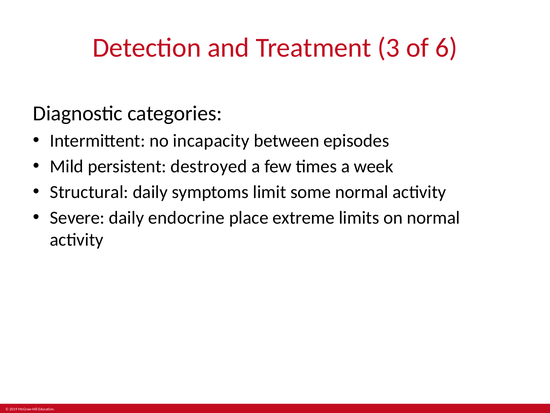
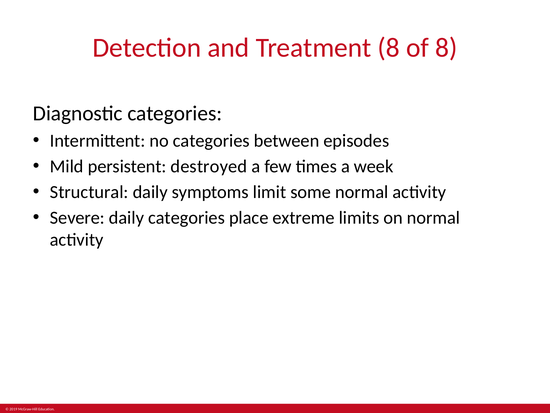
Treatment 3: 3 -> 8
of 6: 6 -> 8
no incapacity: incapacity -> categories
daily endocrine: endocrine -> categories
